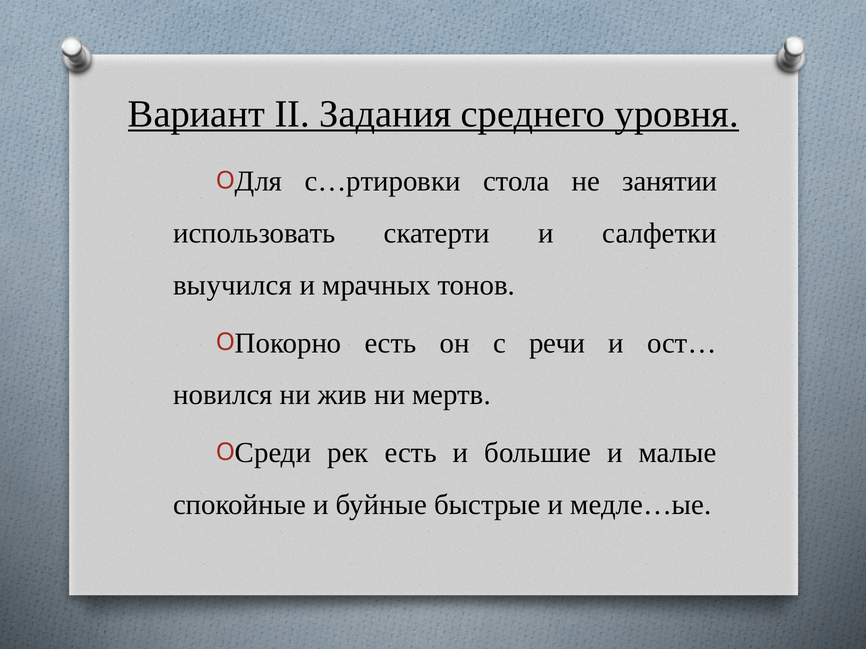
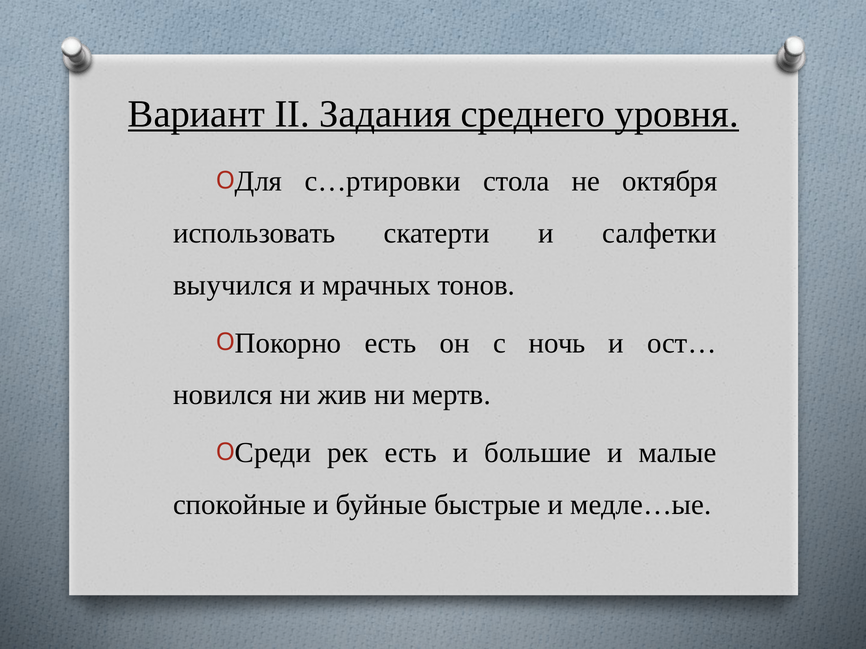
занятии: занятии -> октября
речи: речи -> ночь
